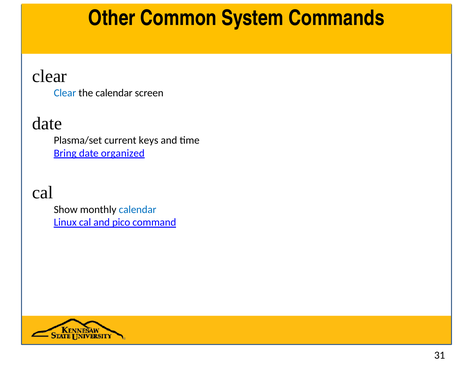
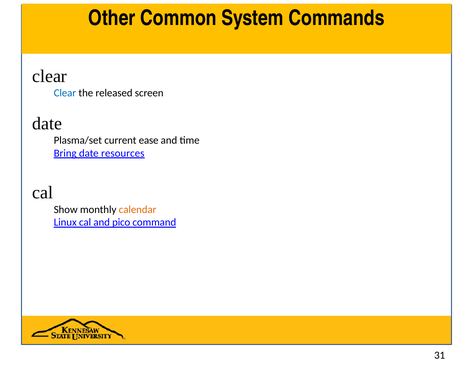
the calendar: calendar -> released
keys: keys -> ease
organized: organized -> resources
calendar at (138, 209) colour: blue -> orange
